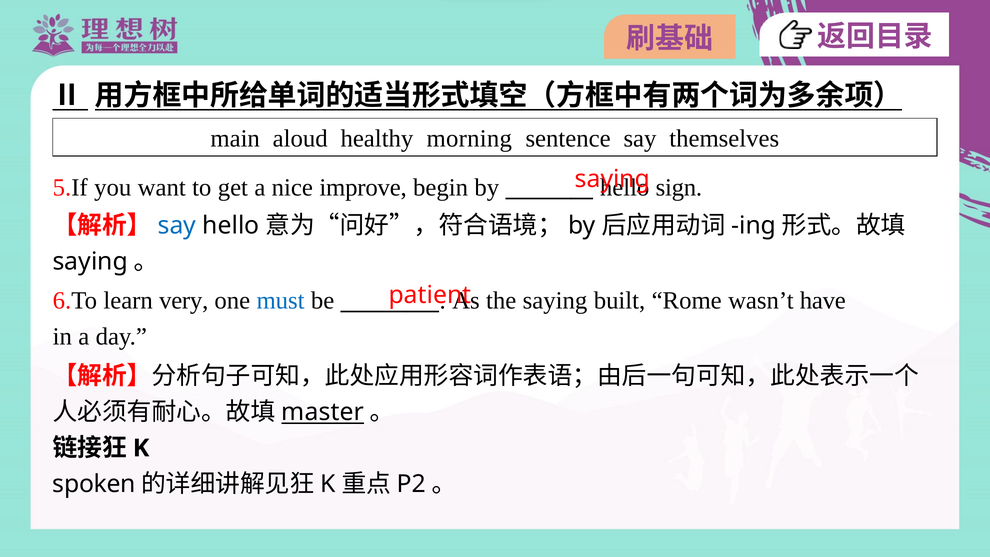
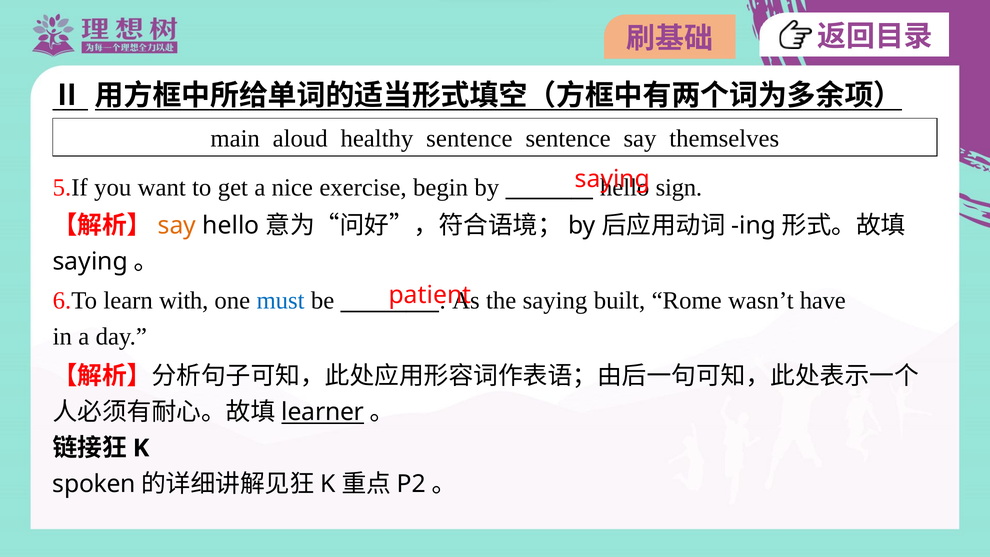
healthy morning: morning -> sentence
improve: improve -> exercise
say at (177, 225) colour: blue -> orange
very: very -> with
master: master -> learner
